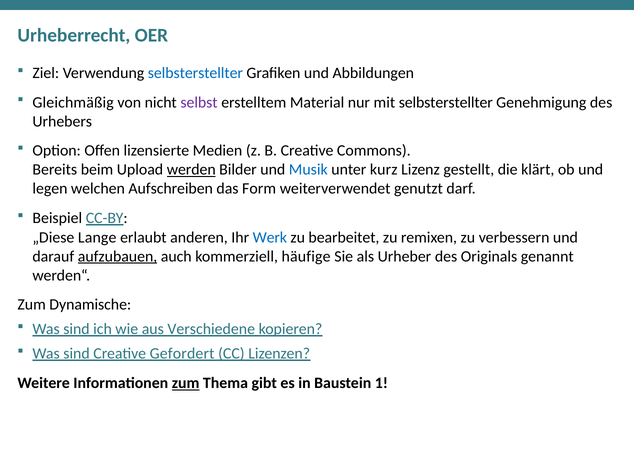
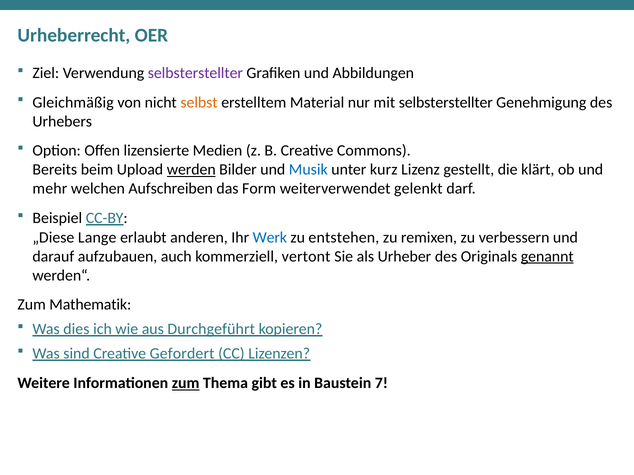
selbsterstellter at (195, 73) colour: blue -> purple
selbst colour: purple -> orange
legen: legen -> mehr
genutzt: genutzt -> gelenkt
bearbeitet: bearbeitet -> entstehen
aufzubauen underline: present -> none
häufige: häufige -> vertont
genannt underline: none -> present
Dynamische: Dynamische -> Mathematik
sind at (76, 329): sind -> dies
Verschiedene: Verschiedene -> Durchgeführt
1: 1 -> 7
